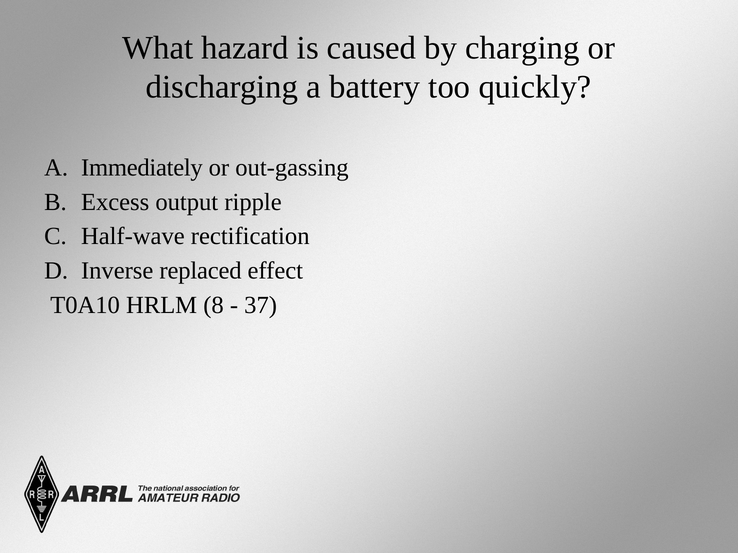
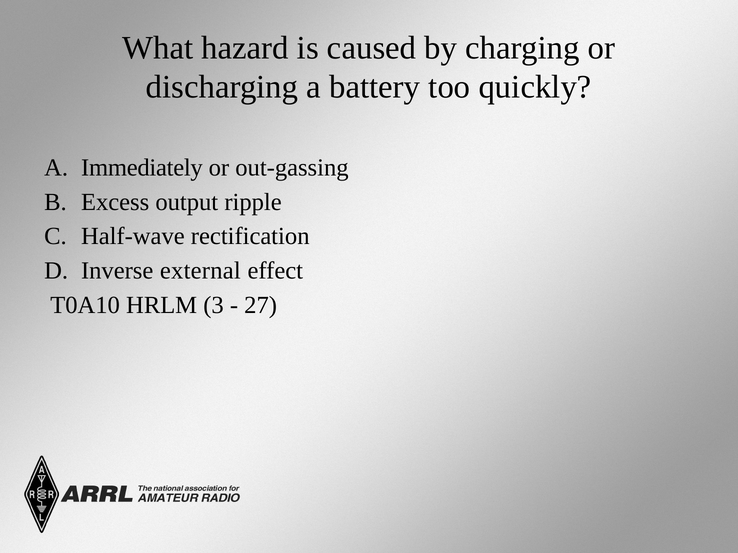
replaced: replaced -> external
8: 8 -> 3
37: 37 -> 27
